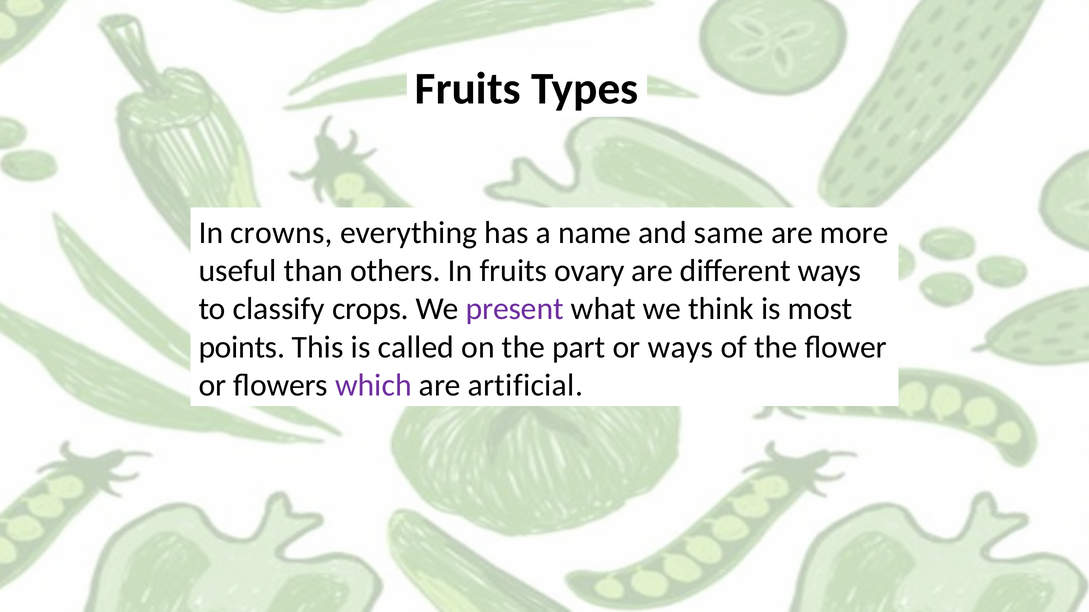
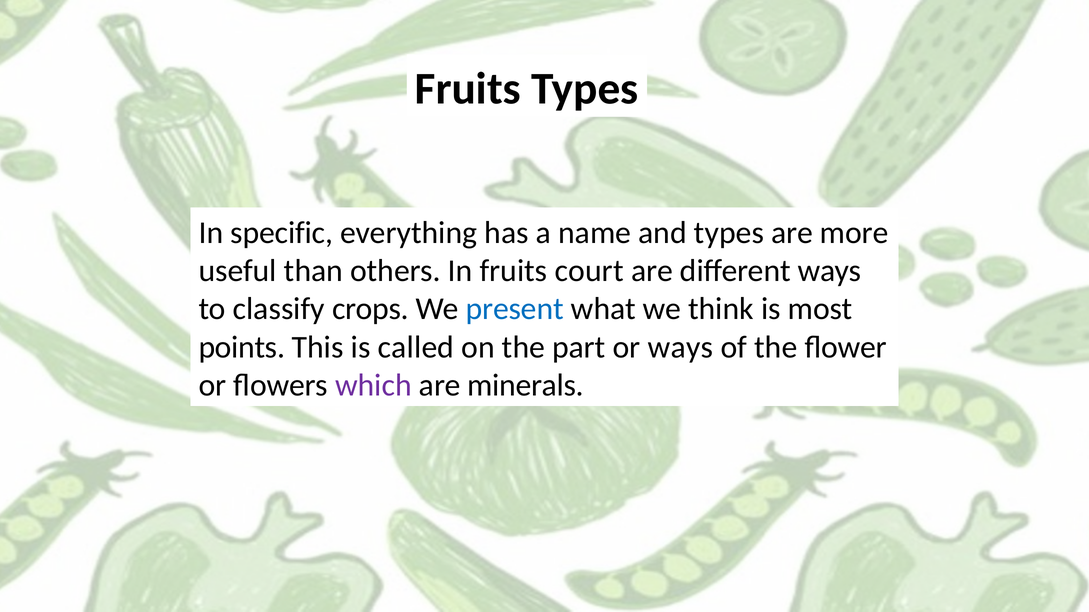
crowns: crowns -> specific
and same: same -> types
ovary: ovary -> court
present colour: purple -> blue
artificial: artificial -> minerals
